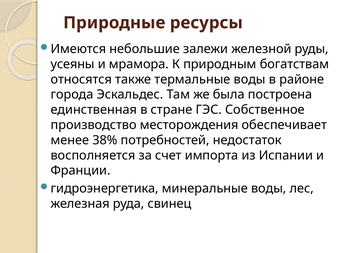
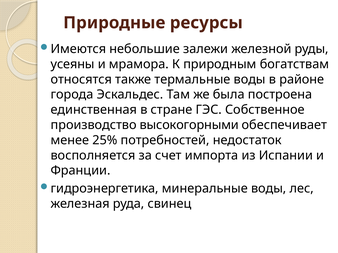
месторождения: месторождения -> высокогорными
38%: 38% -> 25%
